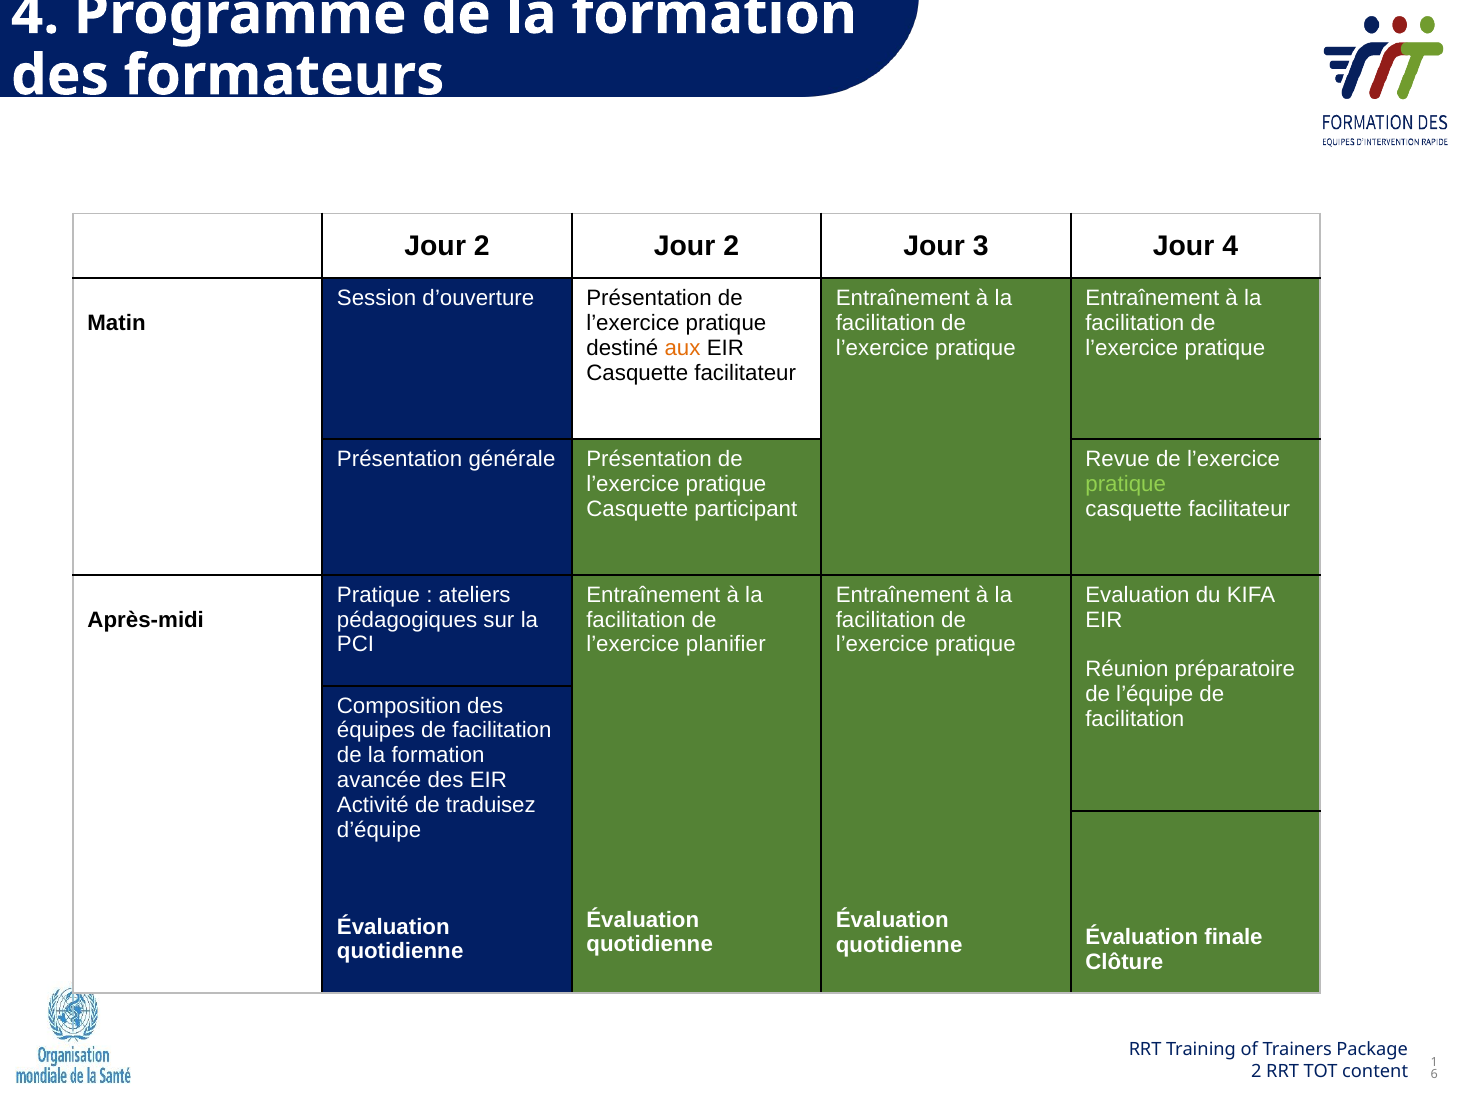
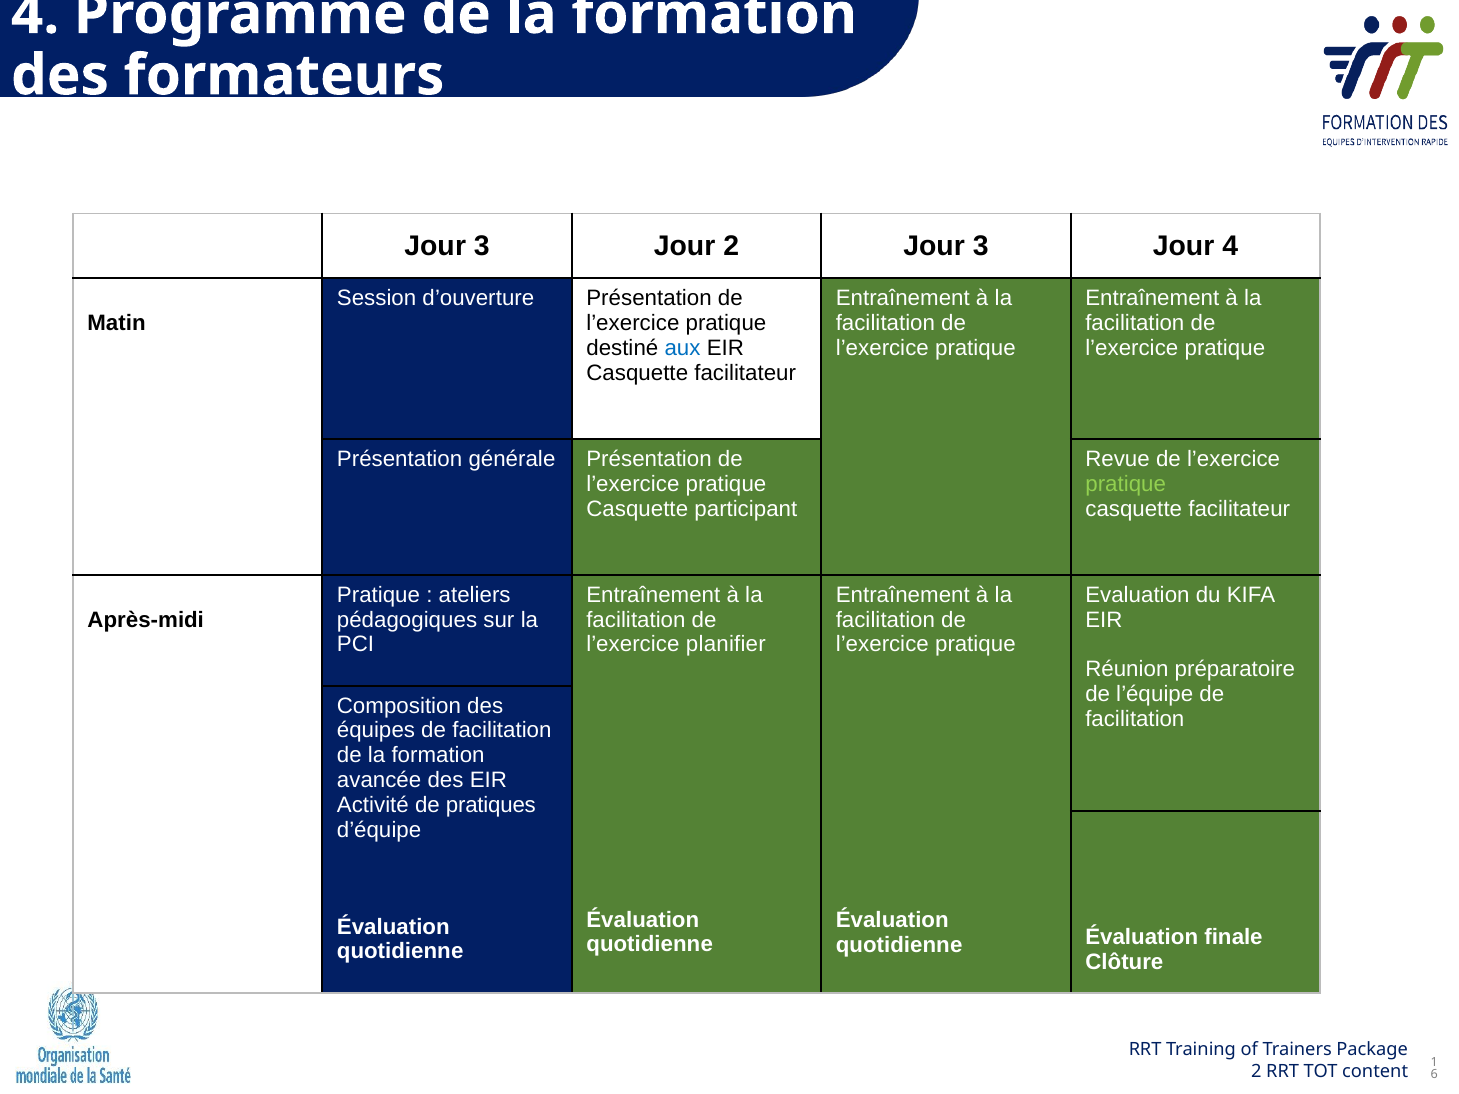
2 at (482, 246): 2 -> 3
aux colour: orange -> blue
traduisez: traduisez -> pratiques
